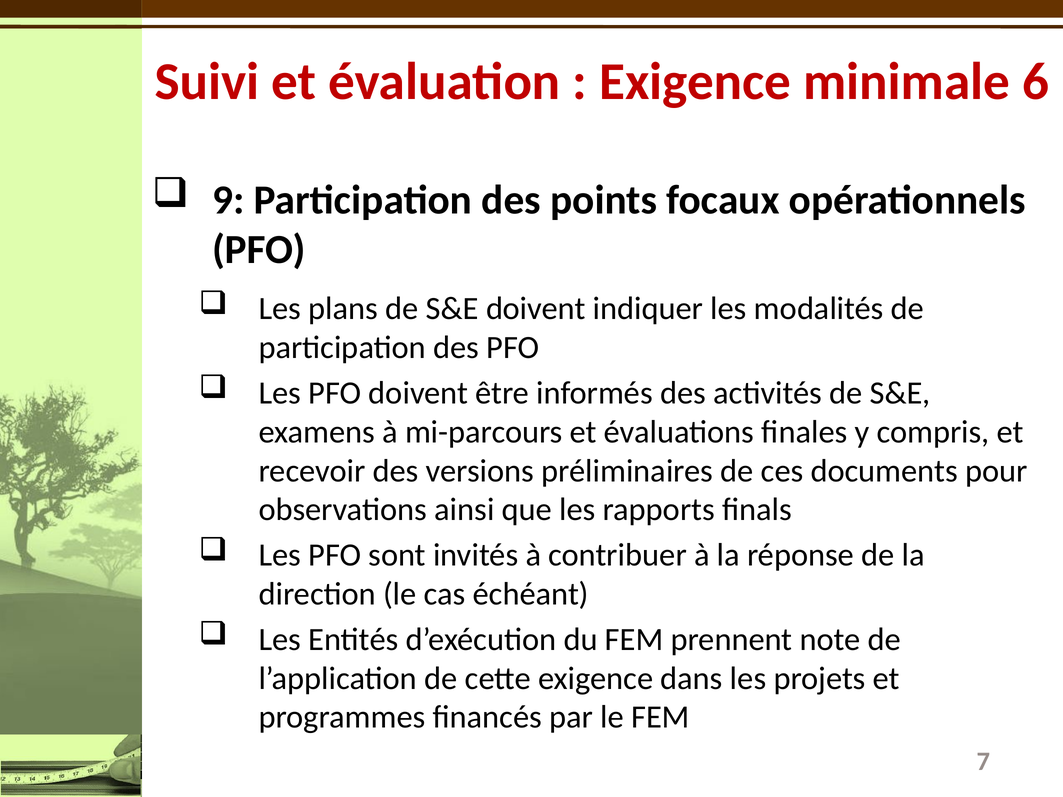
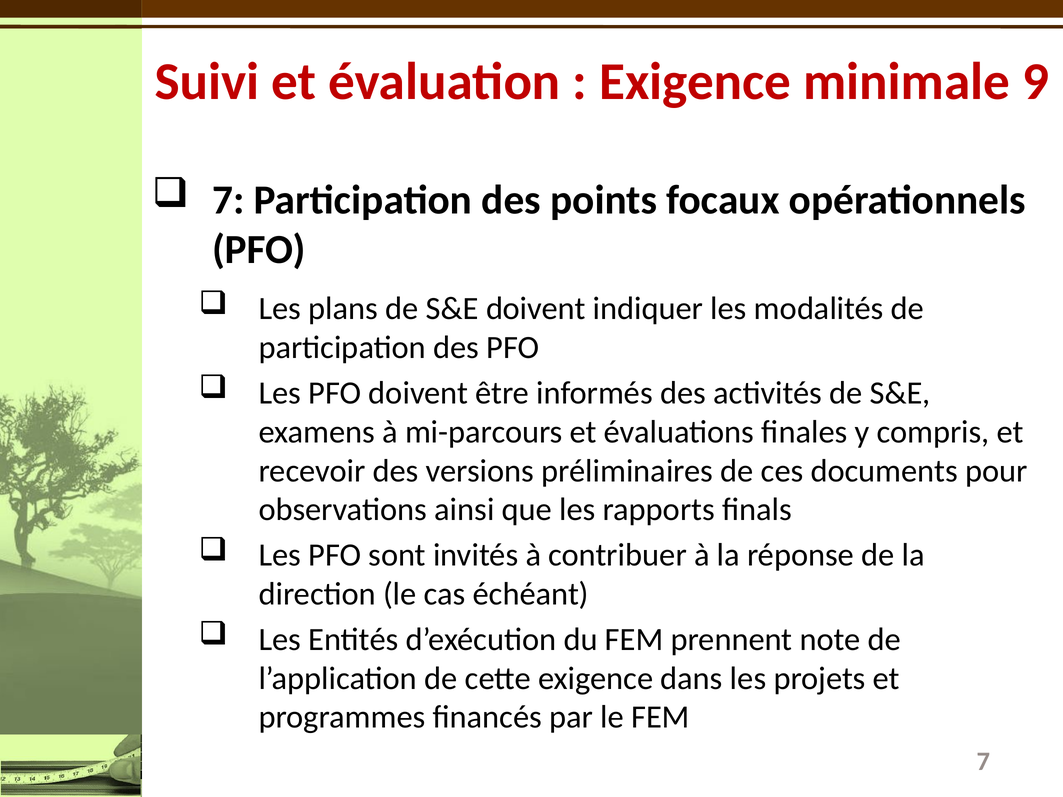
6: 6 -> 9
9 at (228, 200): 9 -> 7
